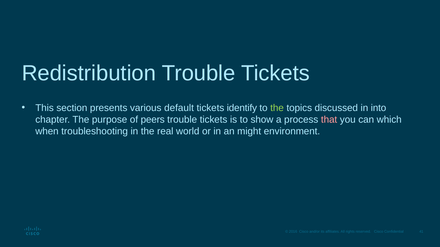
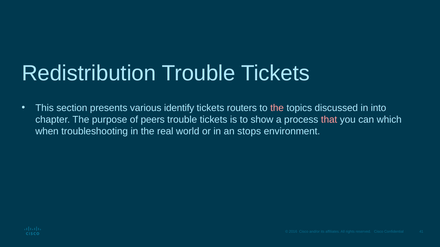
default: default -> identify
identify: identify -> routers
the at (277, 108) colour: light green -> pink
might: might -> stops
